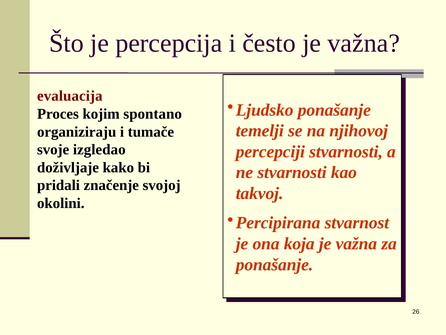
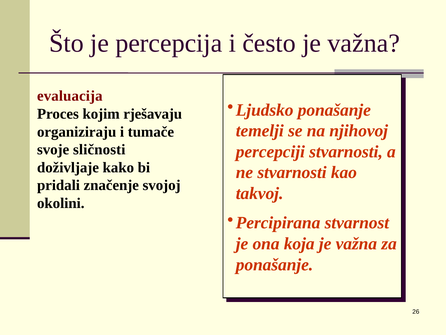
spontano: spontano -> rješavaju
izgledao: izgledao -> sličnosti
